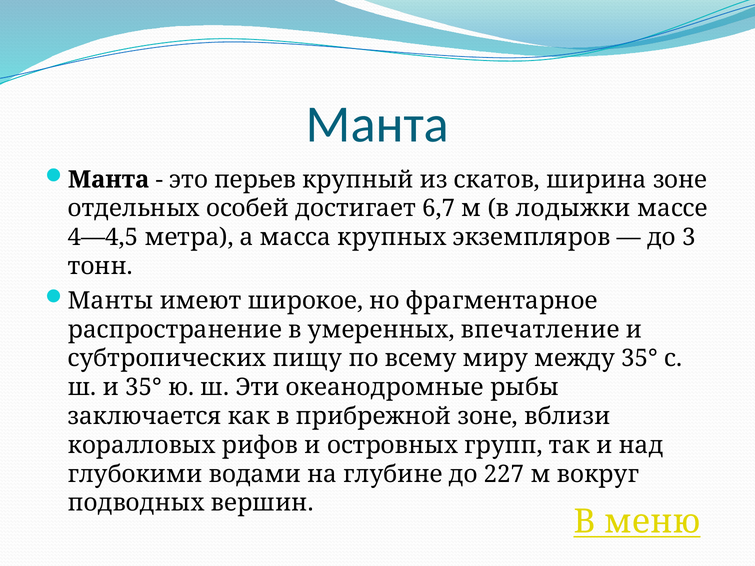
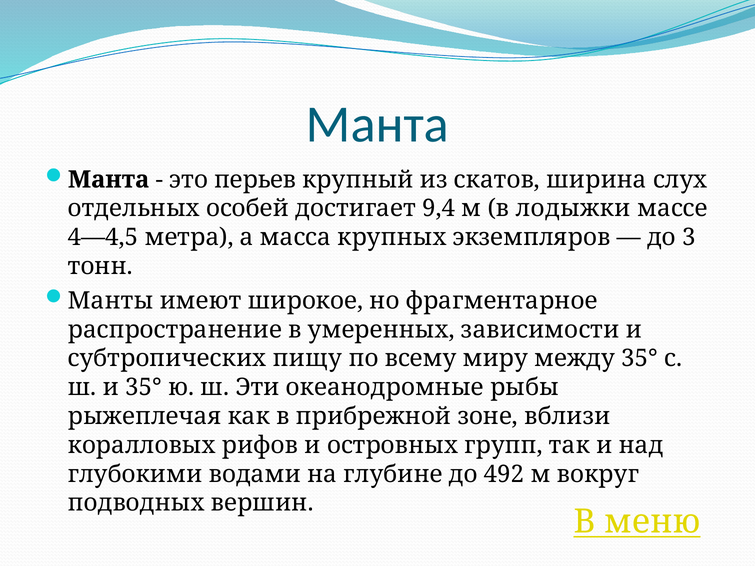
ширина зоне: зоне -> слух
6,7: 6,7 -> 9,4
впечатление: впечатление -> зависимости
заключается: заключается -> рыжеплечая
227: 227 -> 492
